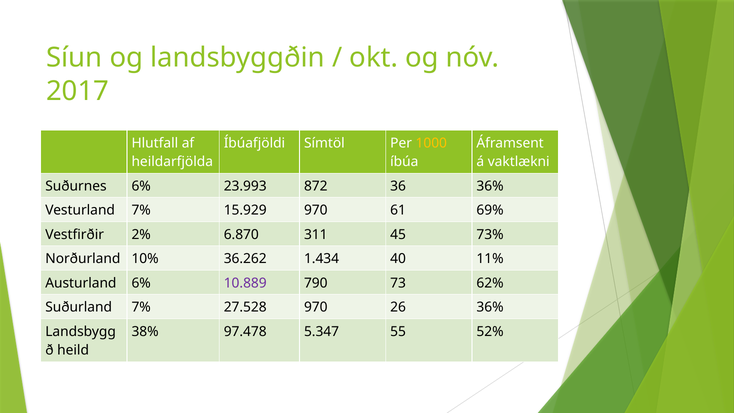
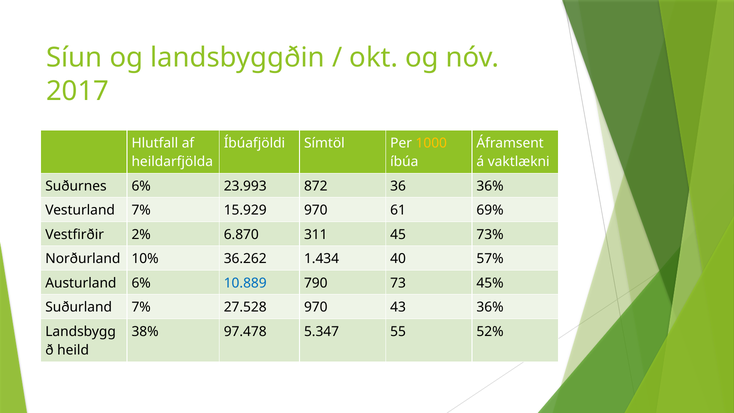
11%: 11% -> 57%
10.889 colour: purple -> blue
62%: 62% -> 45%
26: 26 -> 43
